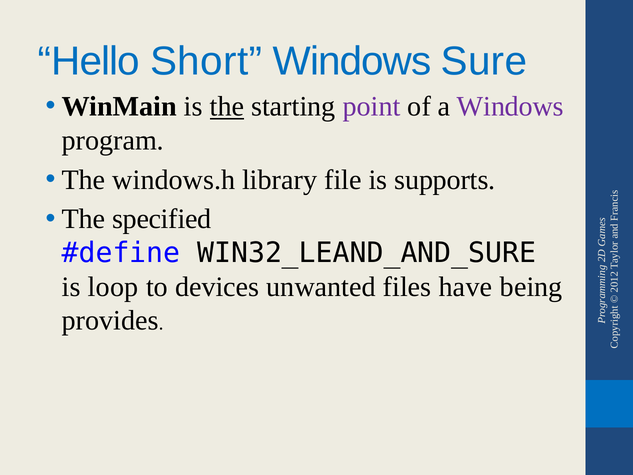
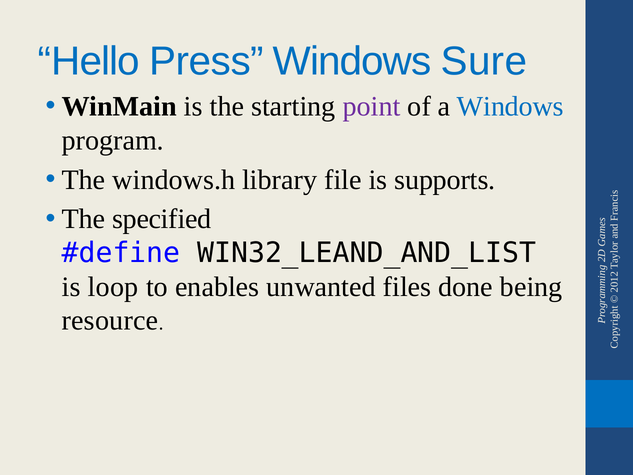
Short: Short -> Press
the at (227, 106) underline: present -> none
Windows at (510, 106) colour: purple -> blue
WIN32_LEAND_AND_SURE: WIN32_LEAND_AND_SURE -> WIN32_LEAND_AND_LIST
devices: devices -> enables
have: have -> done
provides: provides -> resource
